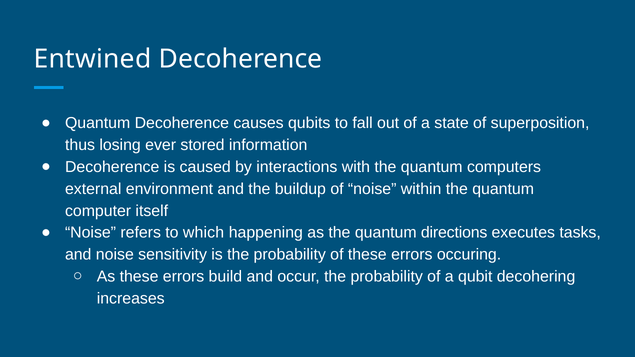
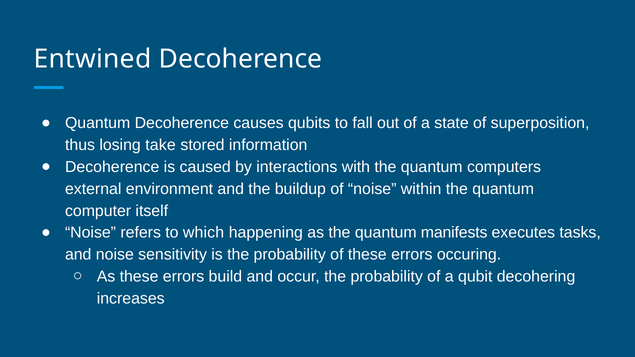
ever: ever -> take
directions: directions -> manifests
